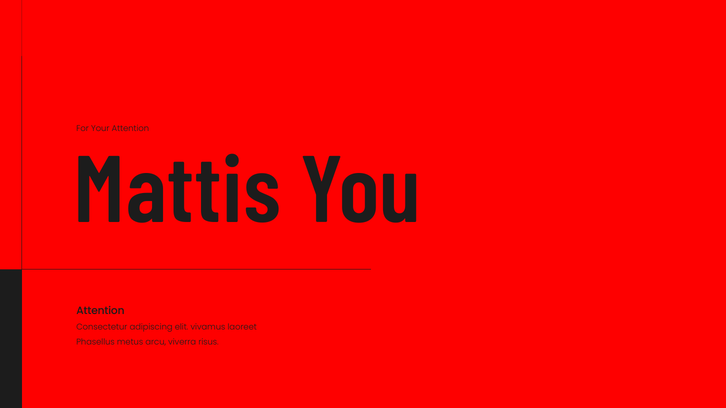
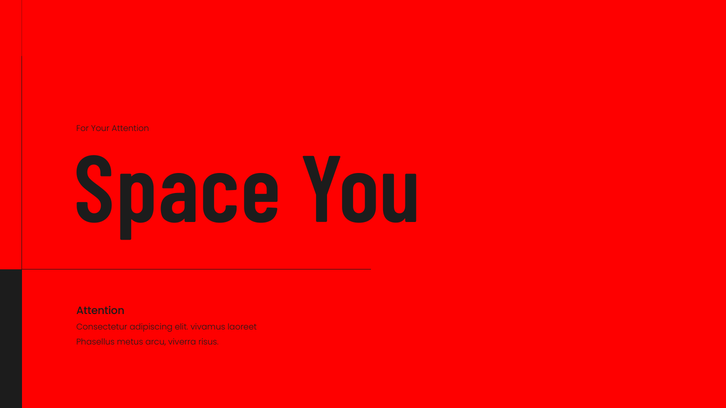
Mattis: Mattis -> Space
